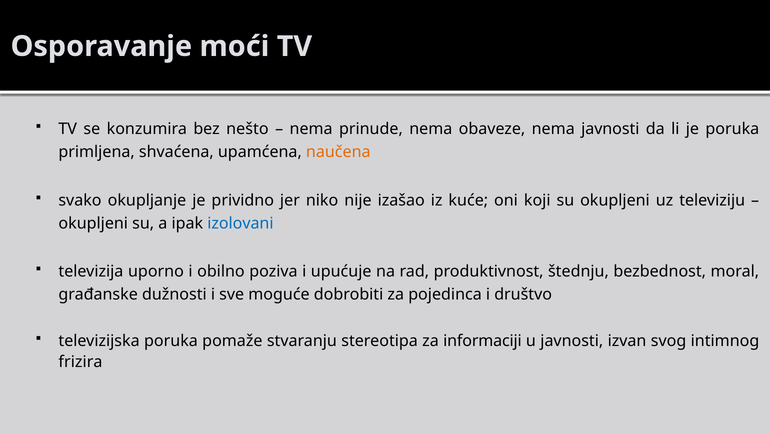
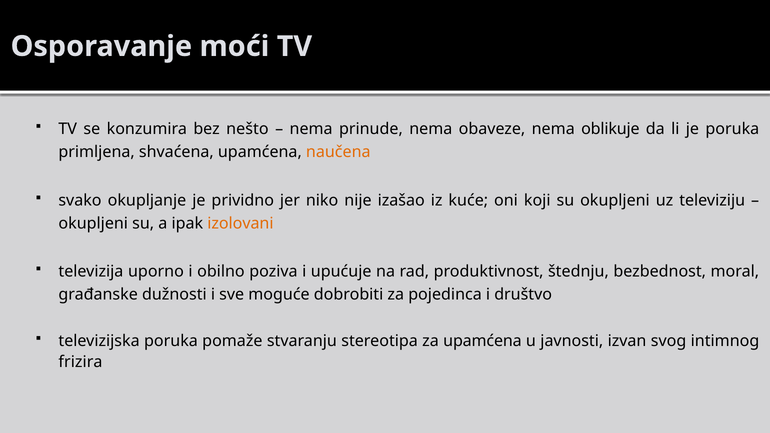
nema javnosti: javnosti -> oblikuje
izolovani colour: blue -> orange
za informaciji: informaciji -> upamćena
